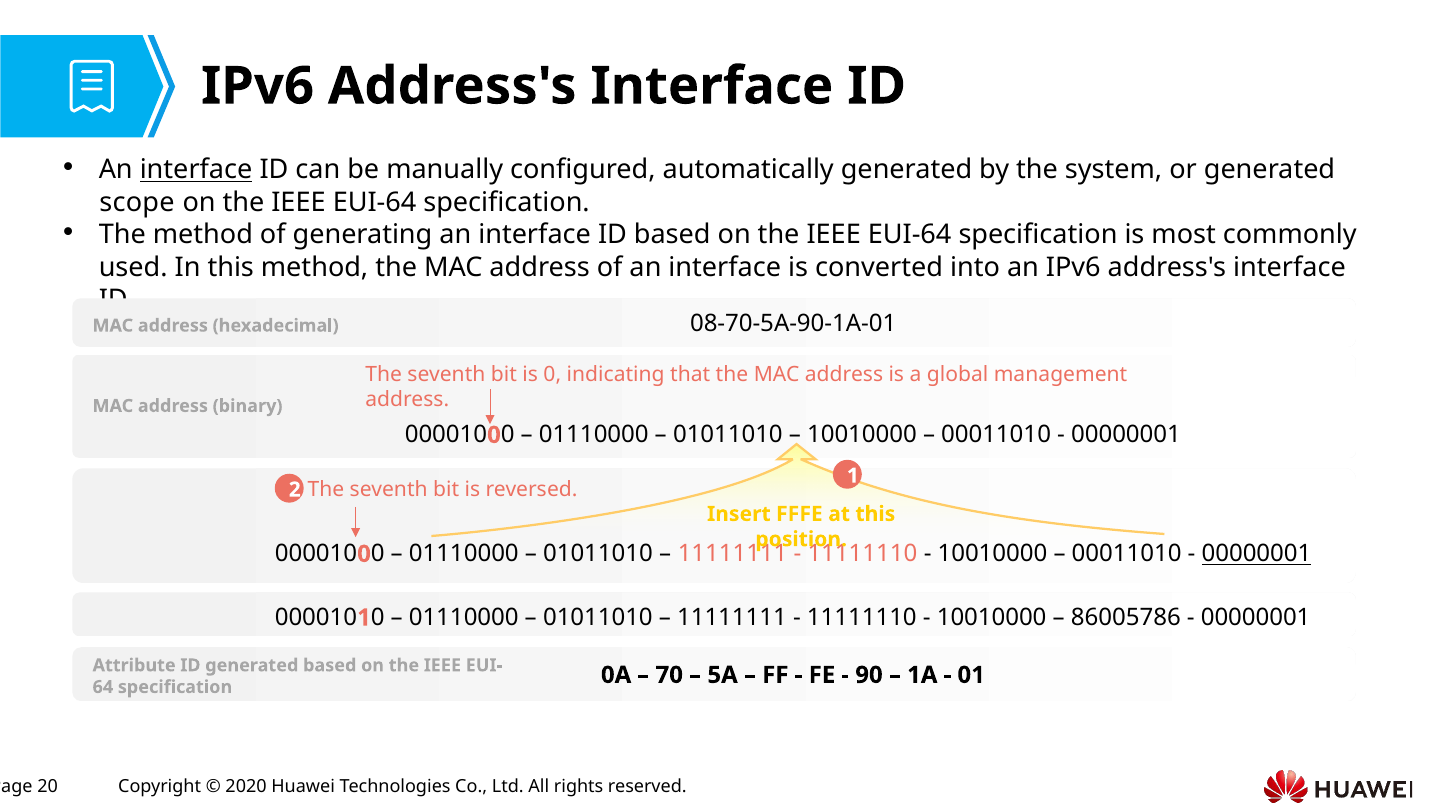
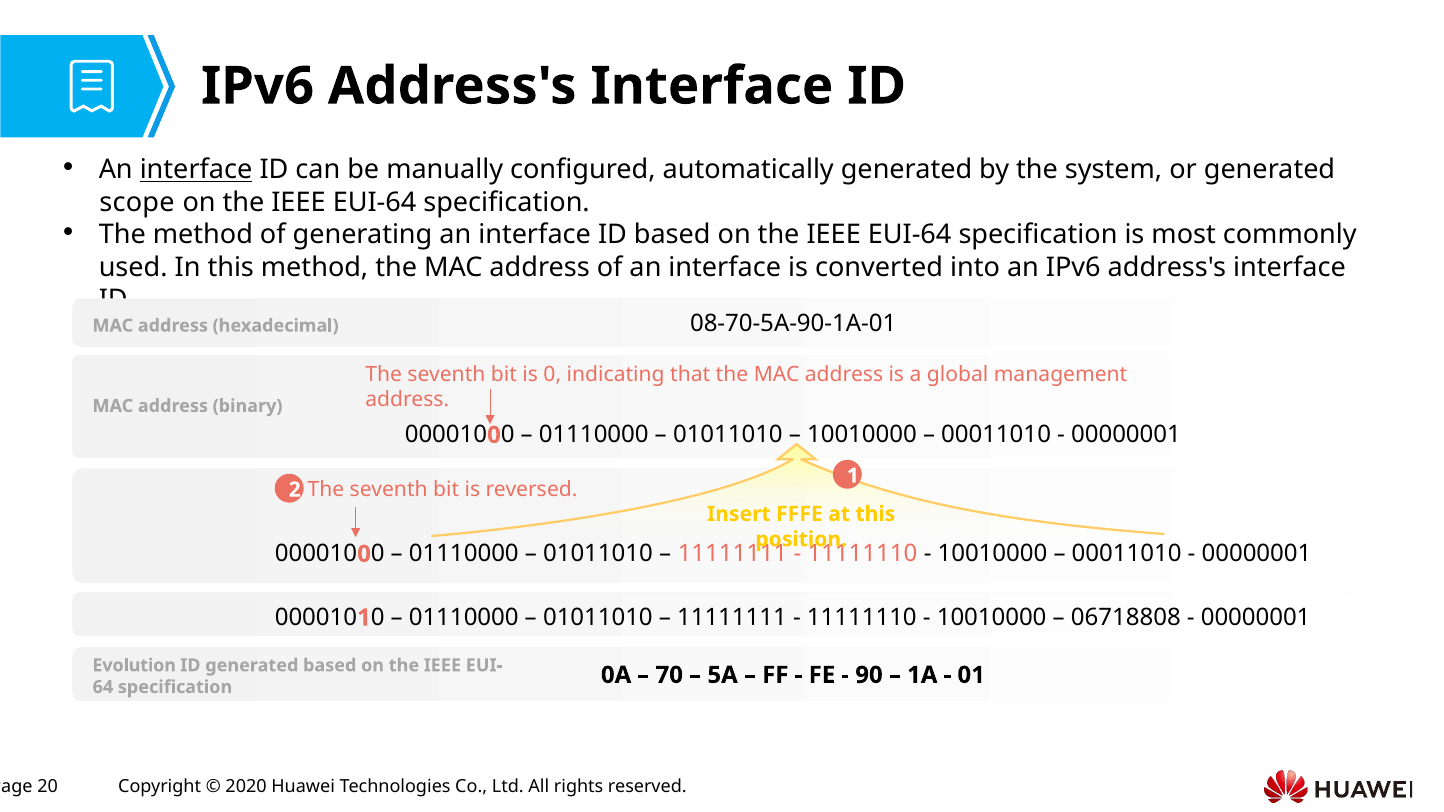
00000001 at (1256, 554) underline: present -> none
86005786: 86005786 -> 06718808
Attribute: Attribute -> Evolution
